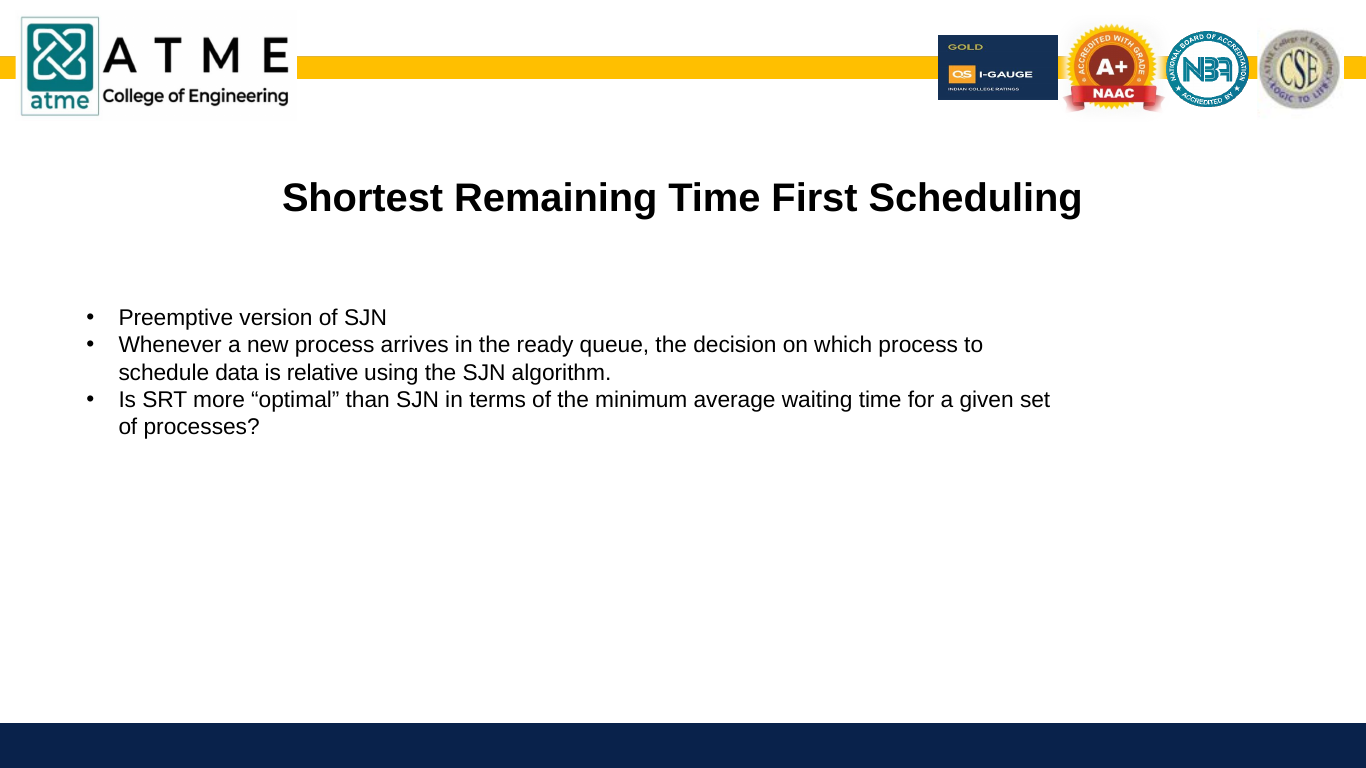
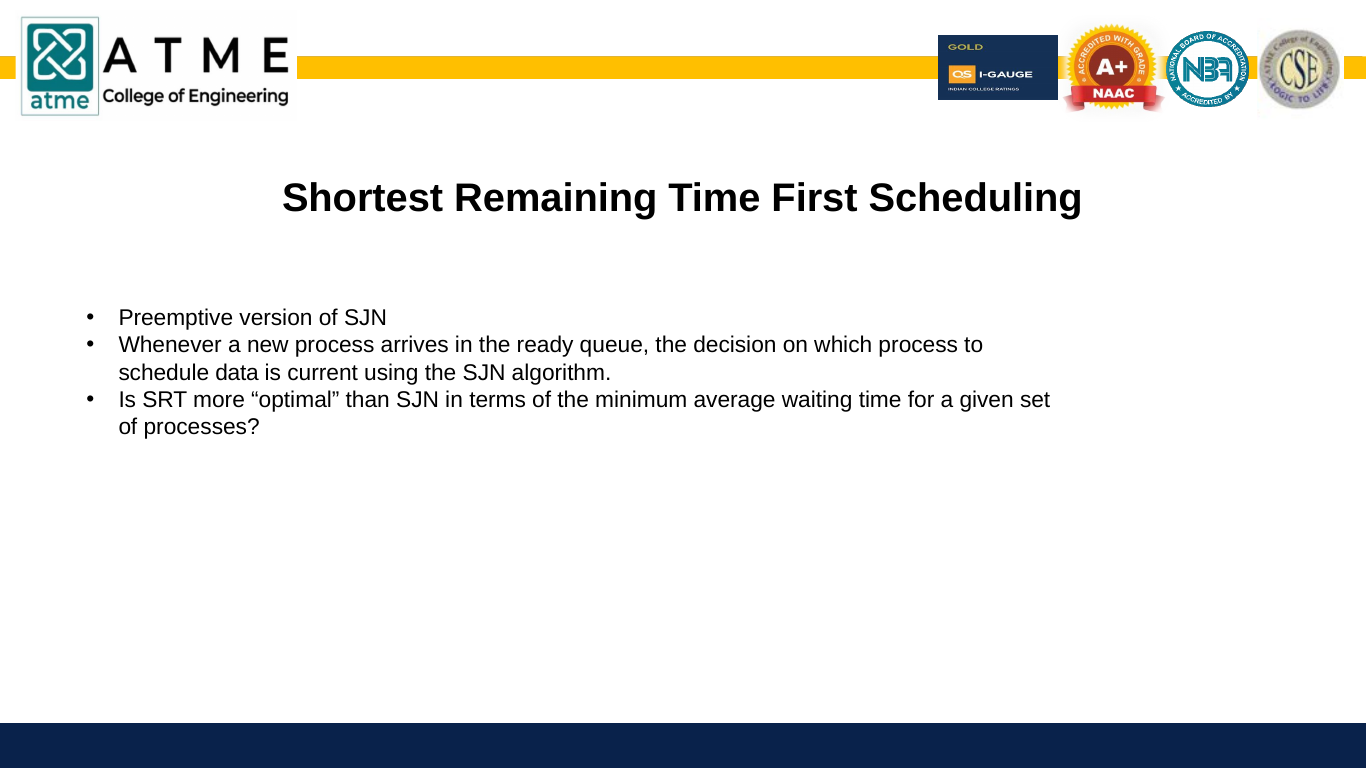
relative: relative -> current
